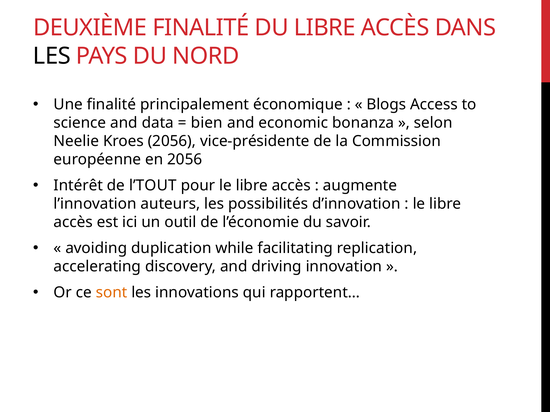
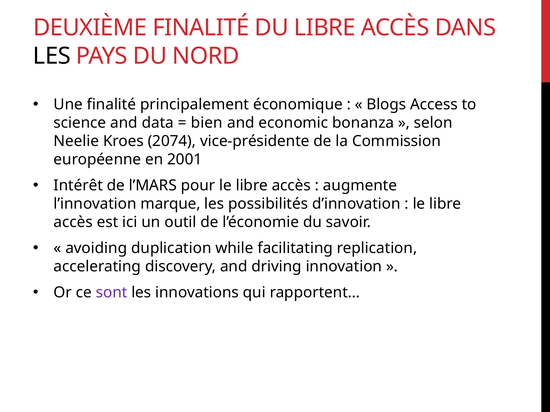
Kroes 2056: 2056 -> 2074
en 2056: 2056 -> 2001
l’TOUT: l’TOUT -> l’MARS
auteurs: auteurs -> marque
sont colour: orange -> purple
